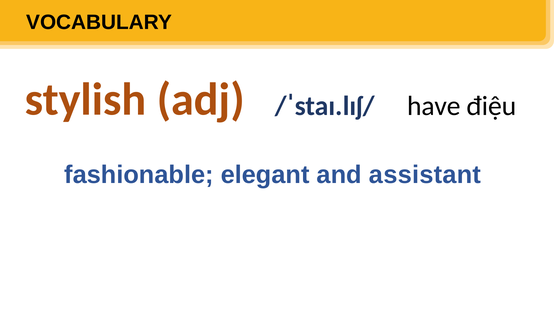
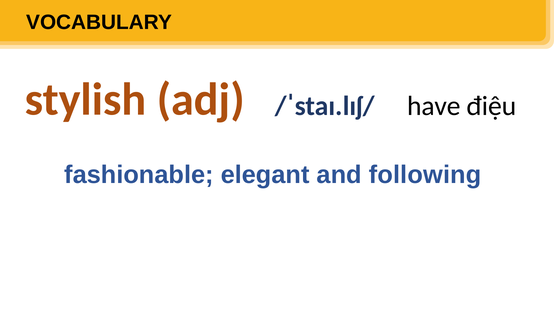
assistant: assistant -> following
